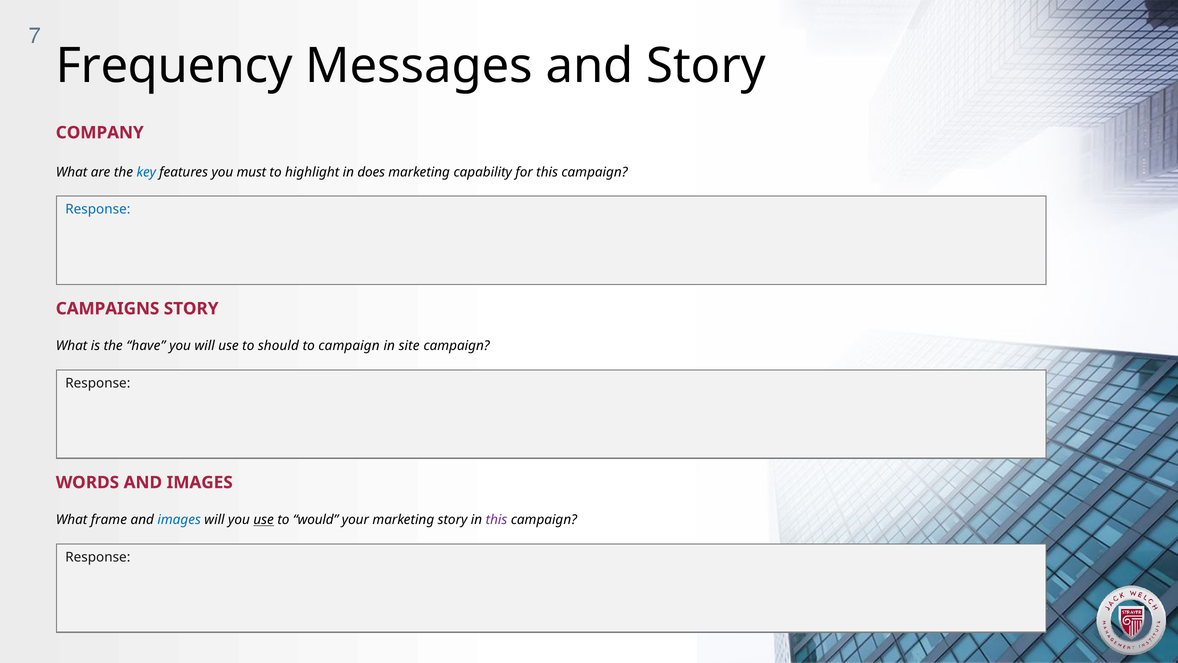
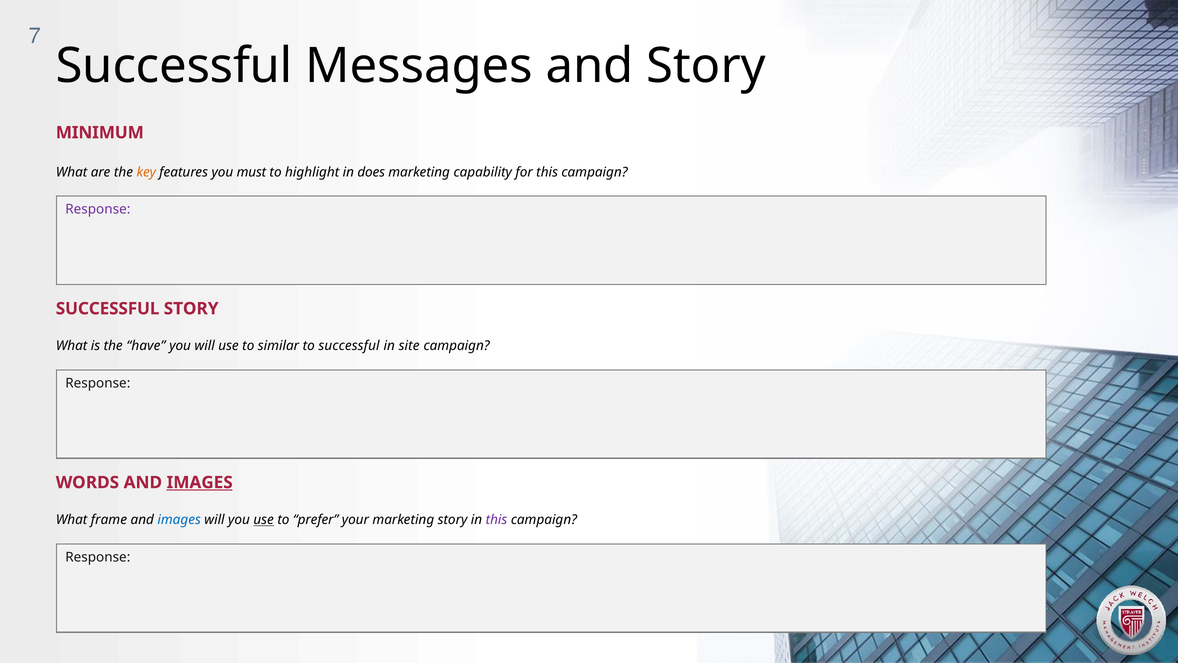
Frequency at (174, 66): Frequency -> Successful
COMPANY: COMPANY -> MINIMUM
key colour: blue -> orange
Response at (98, 209) colour: blue -> purple
CAMPAIGNS at (108, 308): CAMPAIGNS -> SUCCESSFUL
should: should -> similar
to campaign: campaign -> successful
IMAGES at (200, 482) underline: none -> present
would: would -> prefer
